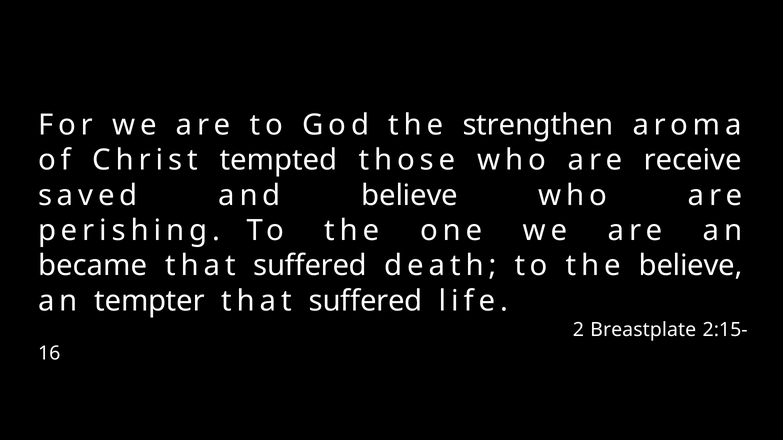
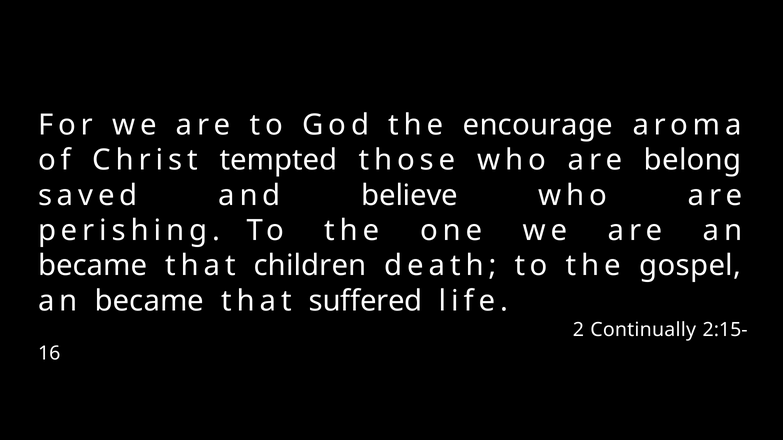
strengthen: strengthen -> encourage
receive: receive -> belong
suffered at (310, 266): suffered -> children
the believe: believe -> gospel
tempter at (150, 301): tempter -> became
Breastplate: Breastplate -> Continually
